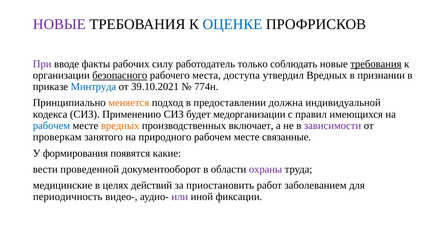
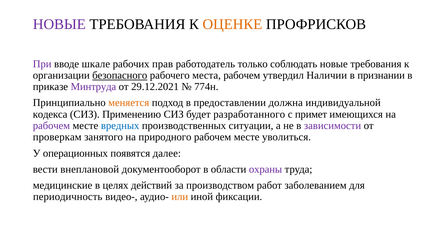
ОЦЕНКЕ colour: blue -> orange
факты: факты -> шкале
силу: силу -> прав
требования at (376, 64) underline: present -> none
места доступа: доступа -> рабочем
утвердил Вредных: Вредных -> Наличии
Минтруда colour: blue -> purple
39.10.2021: 39.10.2021 -> 29.12.2021
медорганизации: медорганизации -> разработанного
правил: правил -> примет
рабочем at (51, 126) colour: blue -> purple
вредных at (120, 126) colour: orange -> blue
включает: включает -> ситуации
связанные: связанные -> уволиться
формирования: формирования -> операционных
какие: какие -> далее
проведенной: проведенной -> внеплановой
приостановить: приостановить -> производством
или colour: purple -> orange
